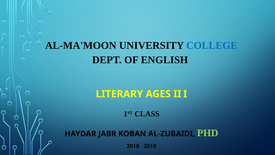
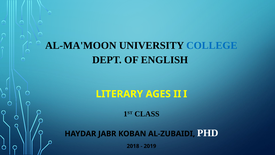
PHD colour: light green -> white
